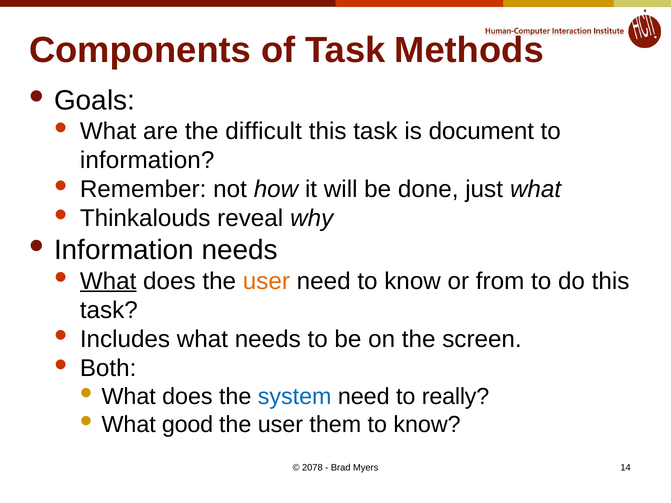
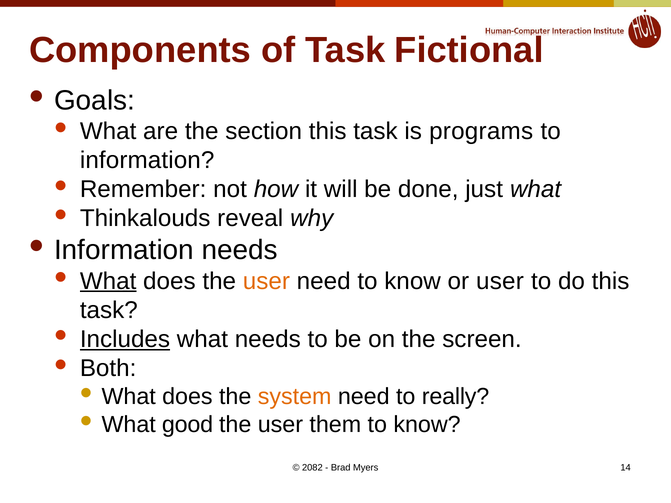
Methods: Methods -> Fictional
difficult: difficult -> section
document: document -> programs
or from: from -> user
Includes underline: none -> present
system colour: blue -> orange
2078: 2078 -> 2082
